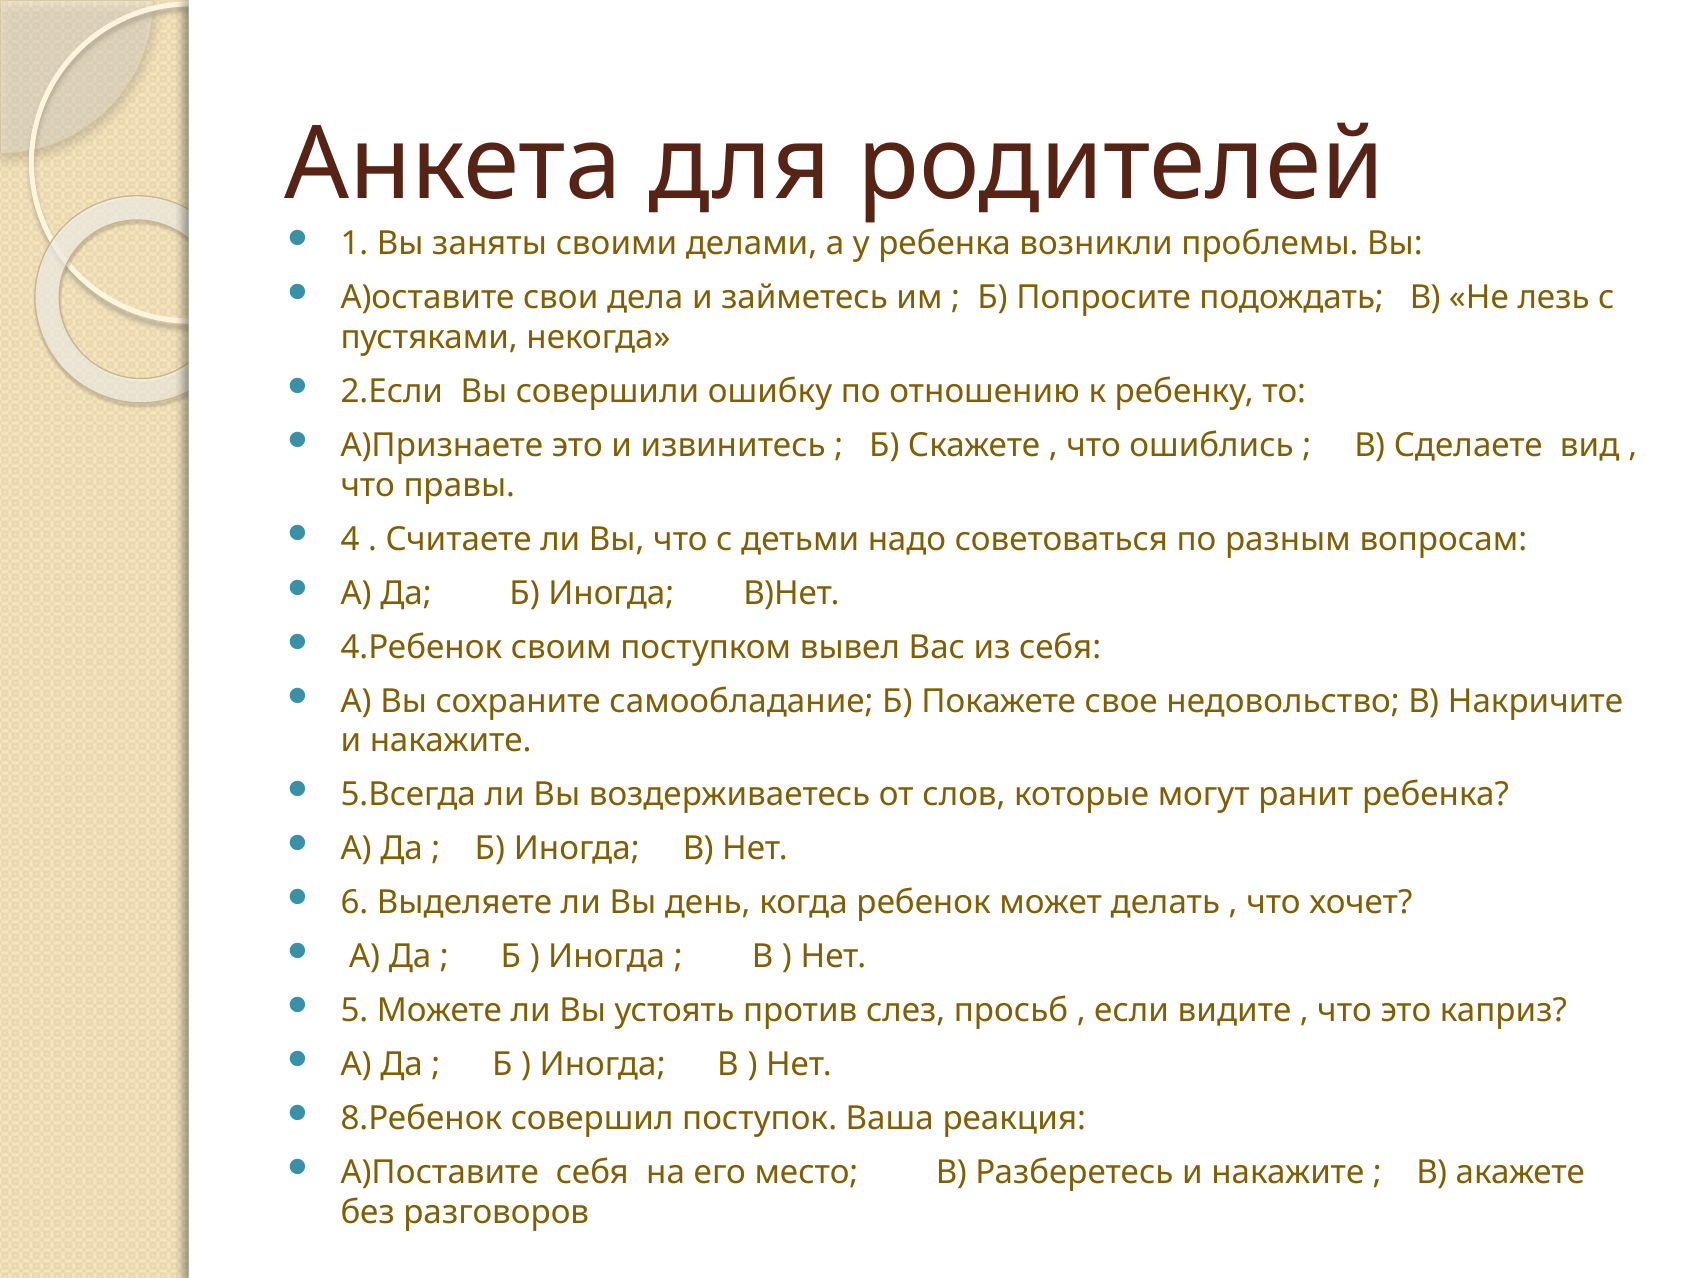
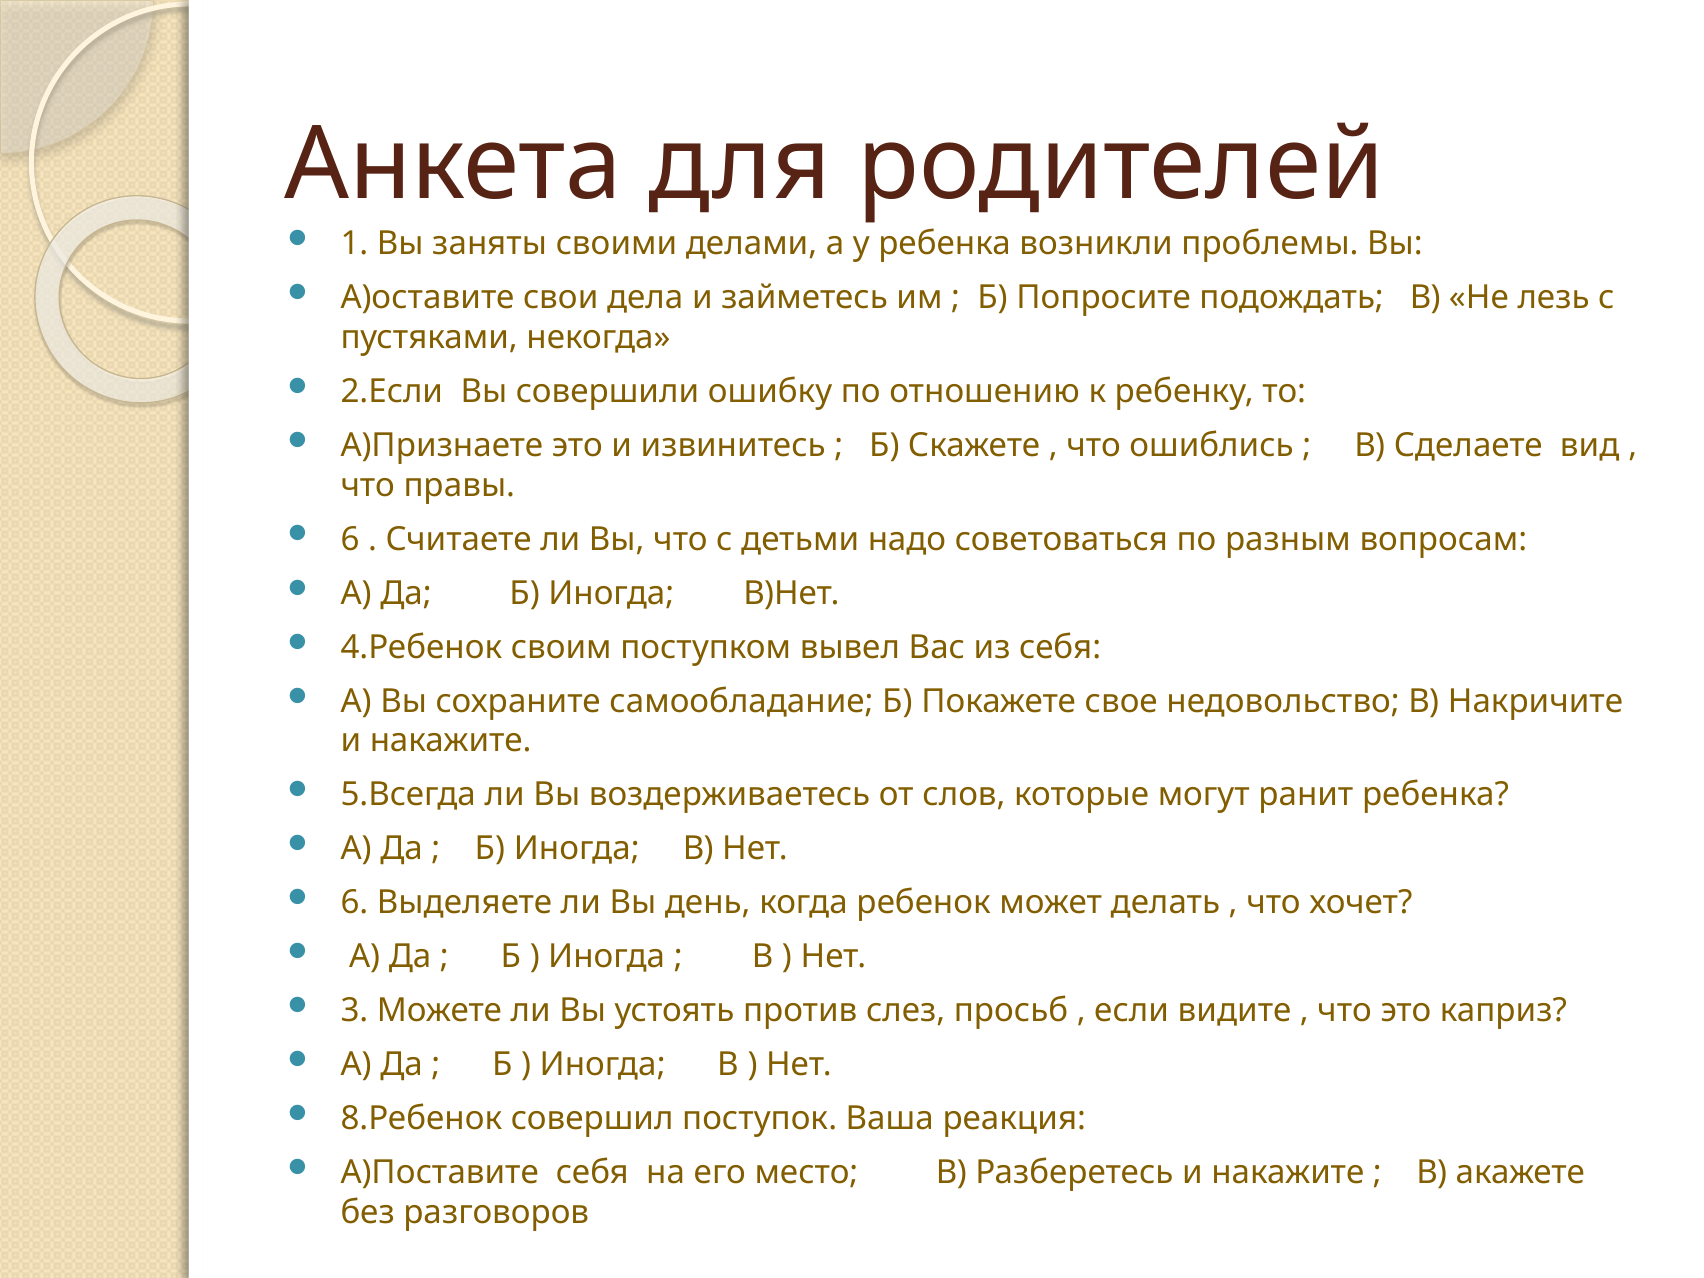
4 at (350, 539): 4 -> 6
5: 5 -> 3
